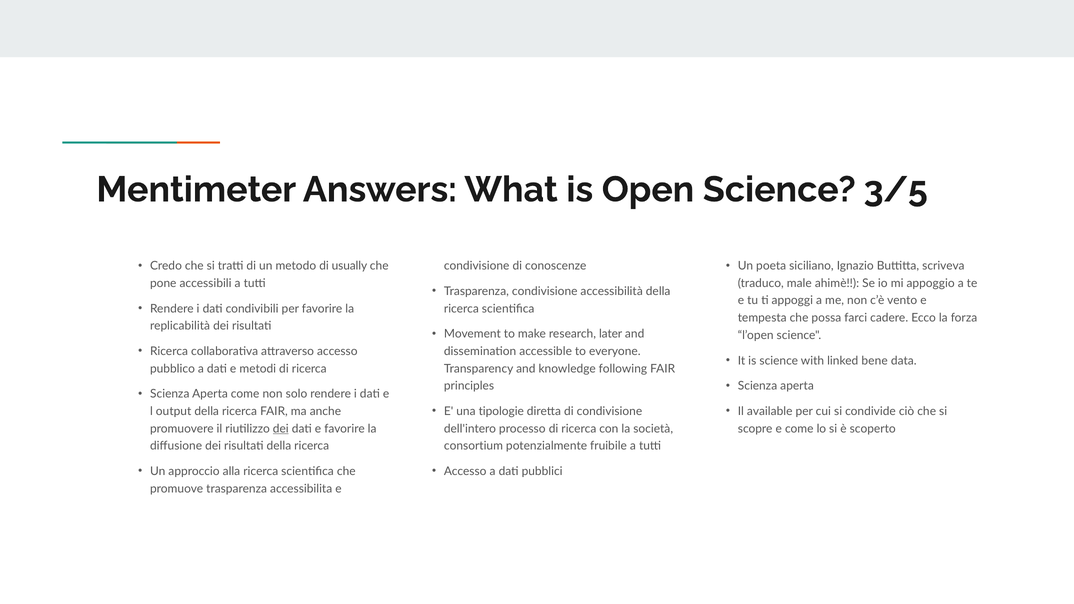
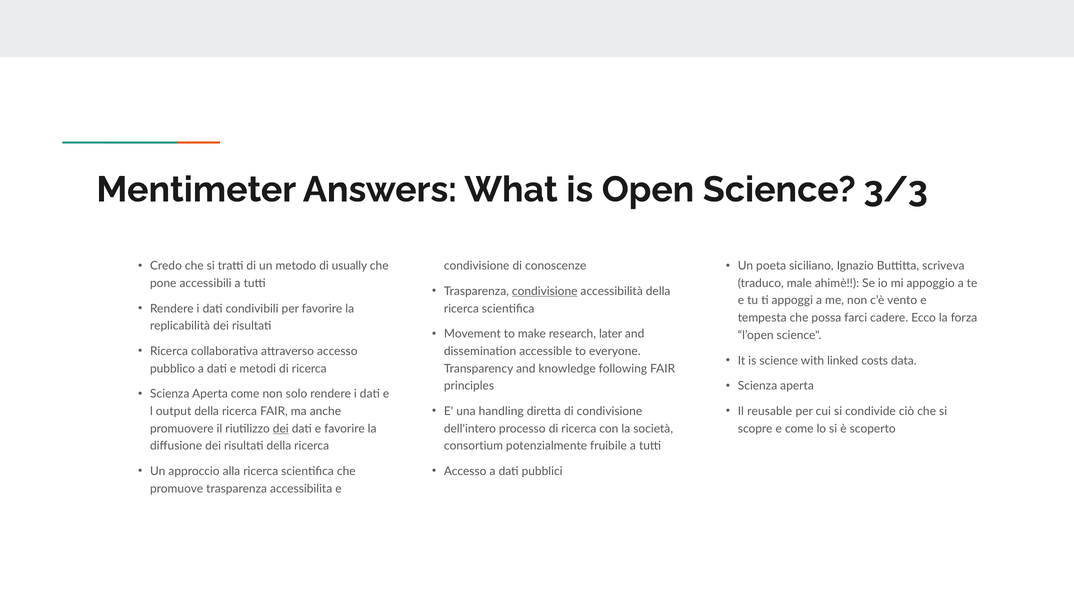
3/5: 3/5 -> 3/3
condivisione at (545, 291) underline: none -> present
bene: bene -> costs
tipologie: tipologie -> handling
available: available -> reusable
